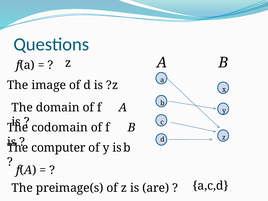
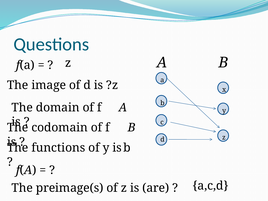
computer: computer -> functions
